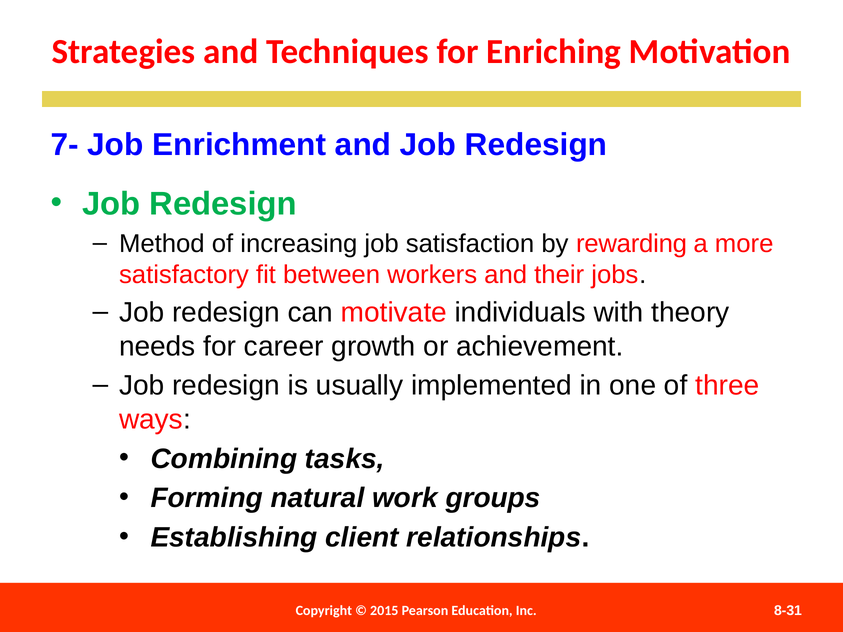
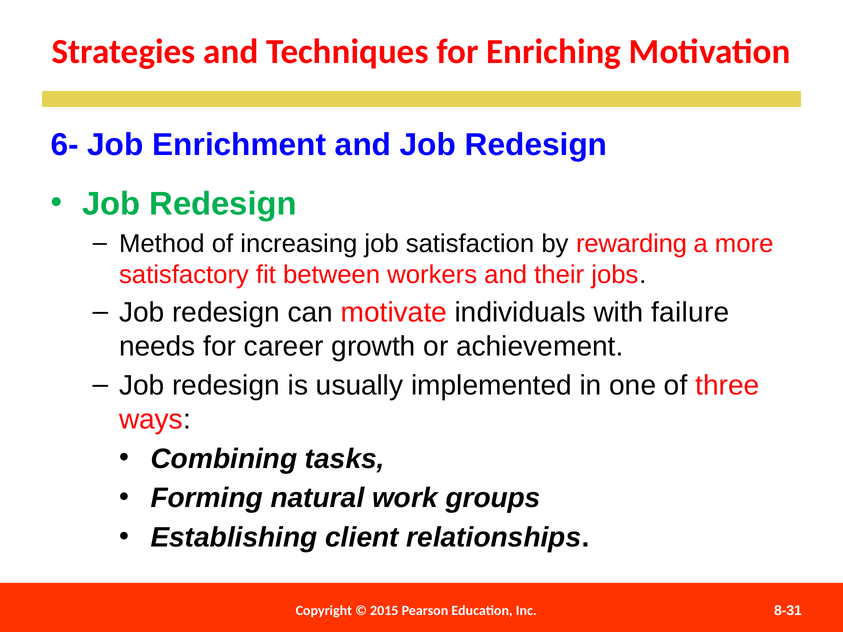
7-: 7- -> 6-
theory: theory -> failure
